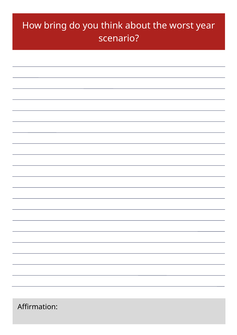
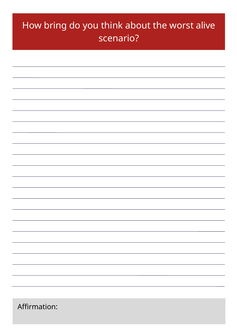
year: year -> alive
